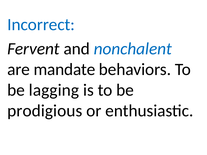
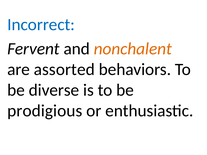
nonchalent colour: blue -> orange
mandate: mandate -> assorted
lagging: lagging -> diverse
